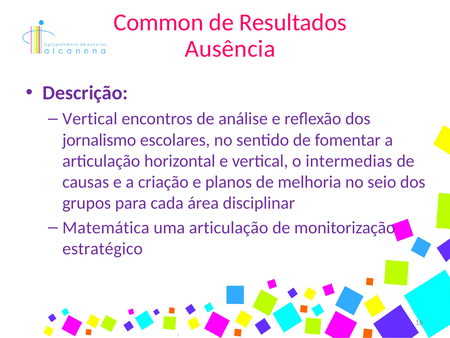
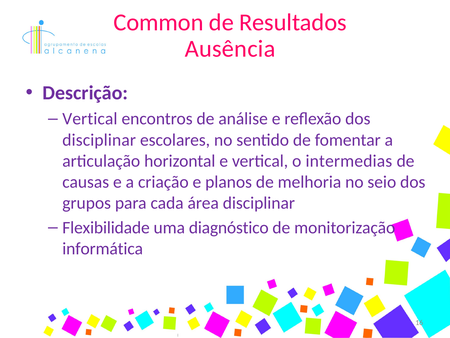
jornalismo at (99, 140): jornalismo -> disciplinar
Matemática: Matemática -> Flexibilidade
uma articulação: articulação -> diagnóstico
estratégico: estratégico -> informática
